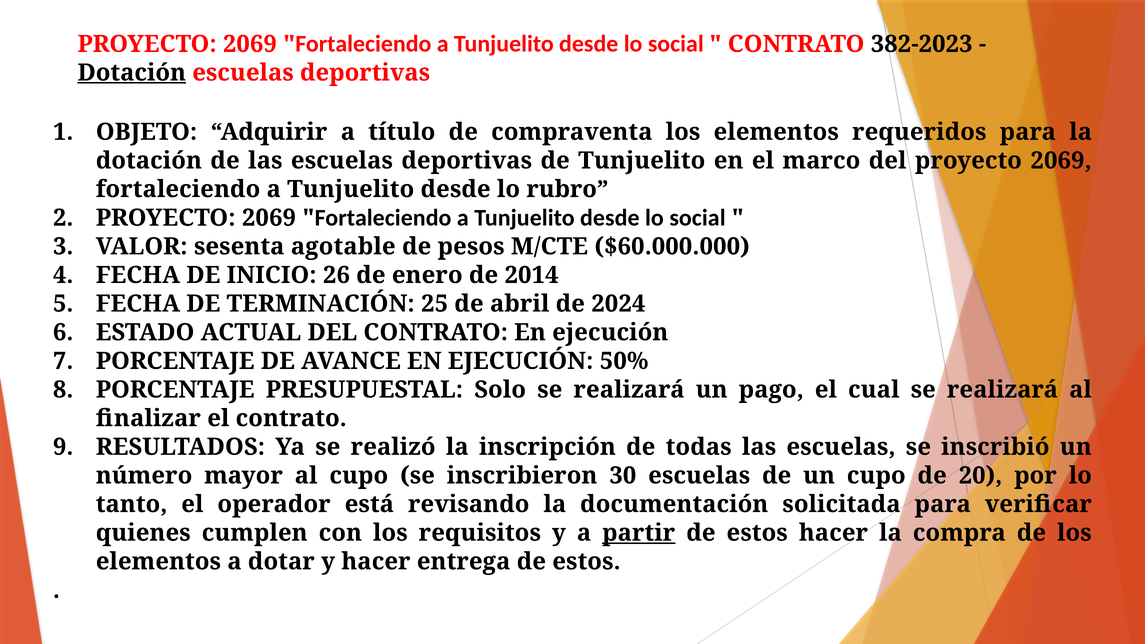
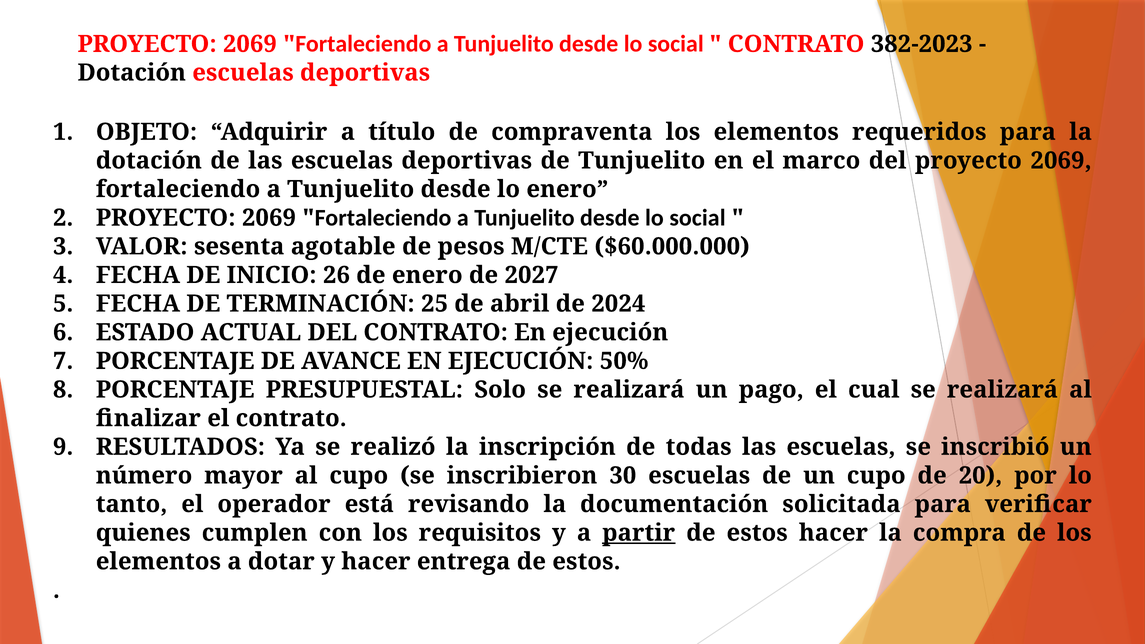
Dotación at (132, 73) underline: present -> none
lo rubro: rubro -> enero
2014: 2014 -> 2027
